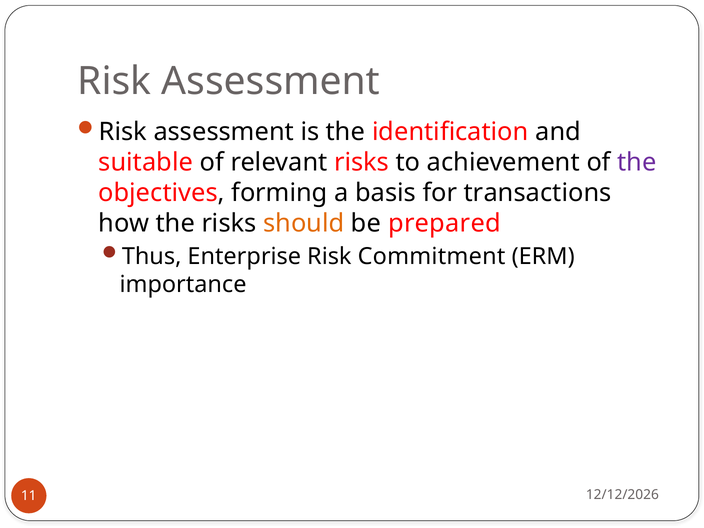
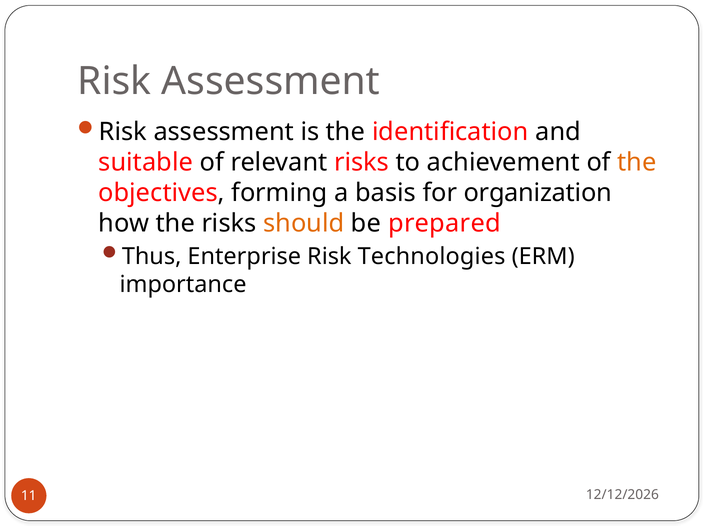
the at (637, 162) colour: purple -> orange
transactions: transactions -> organization
Commitment: Commitment -> Technologies
